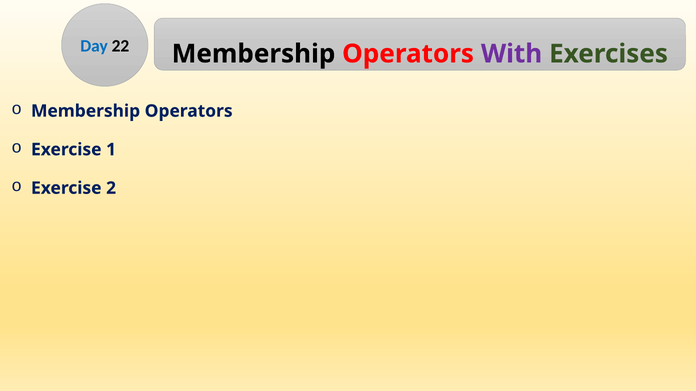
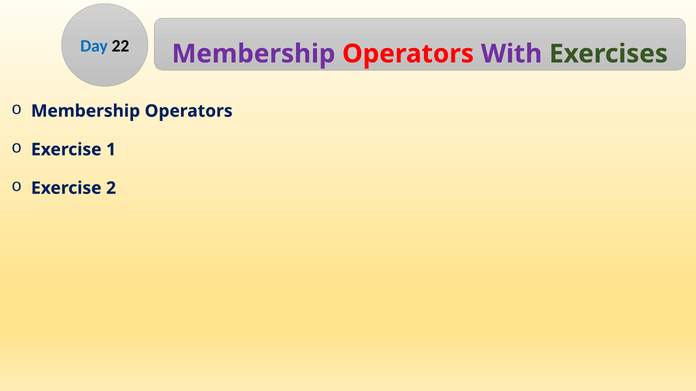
Membership at (254, 54) colour: black -> purple
